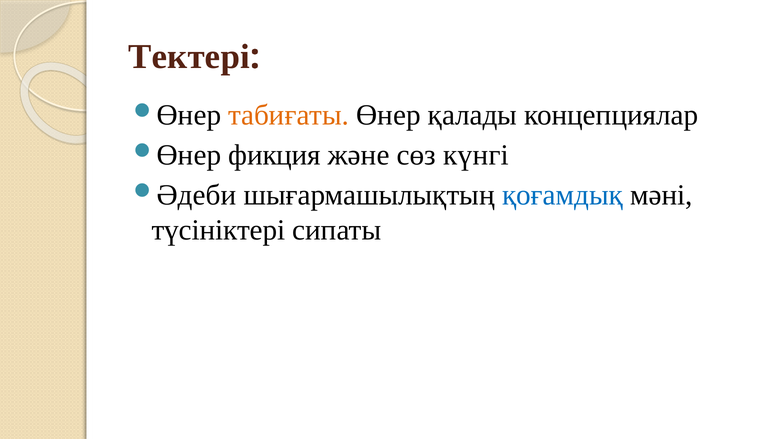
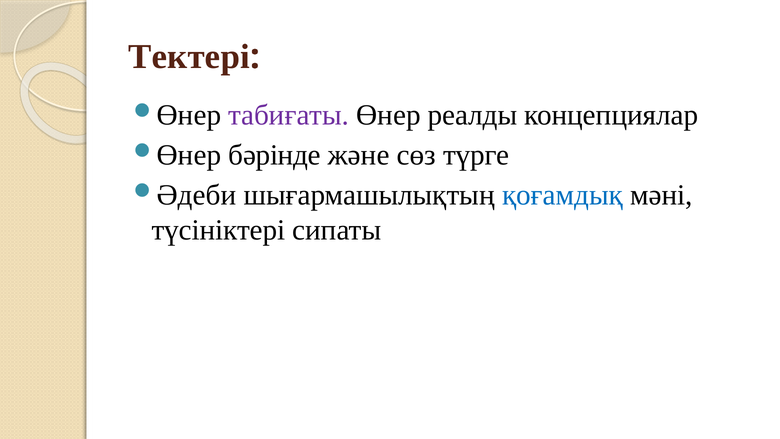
табиғаты colour: orange -> purple
қалады: қалады -> реалды
фикция: фикция -> бәрінде
күнгі: күнгі -> түрге
